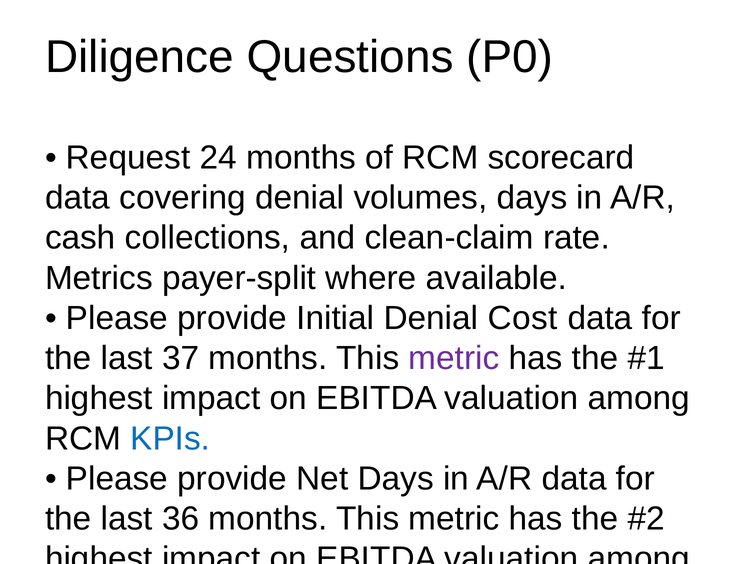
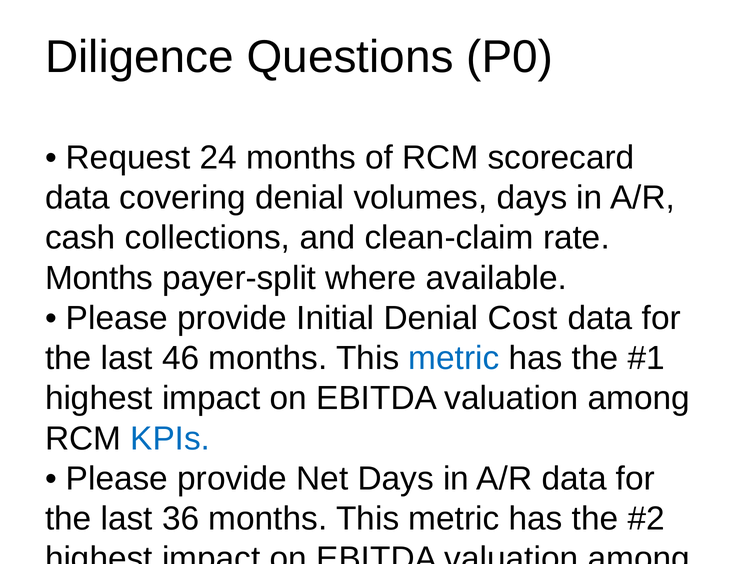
Metrics at (99, 278): Metrics -> Months
37: 37 -> 46
metric at (454, 358) colour: purple -> blue
